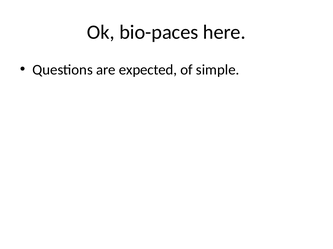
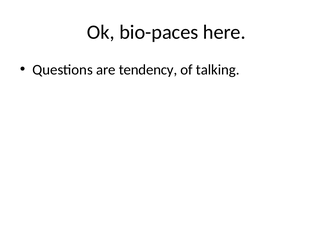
expected: expected -> tendency
simple: simple -> talking
